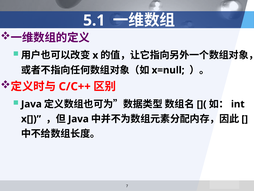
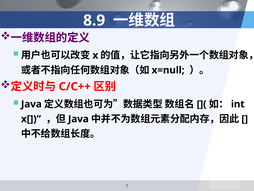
5.1: 5.1 -> 8.9
